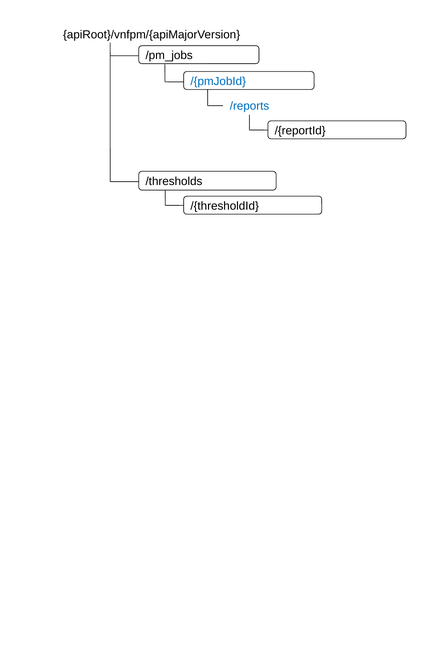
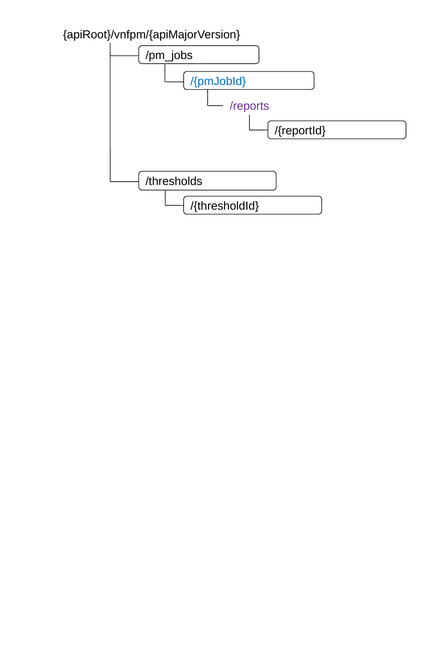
/reports colour: blue -> purple
